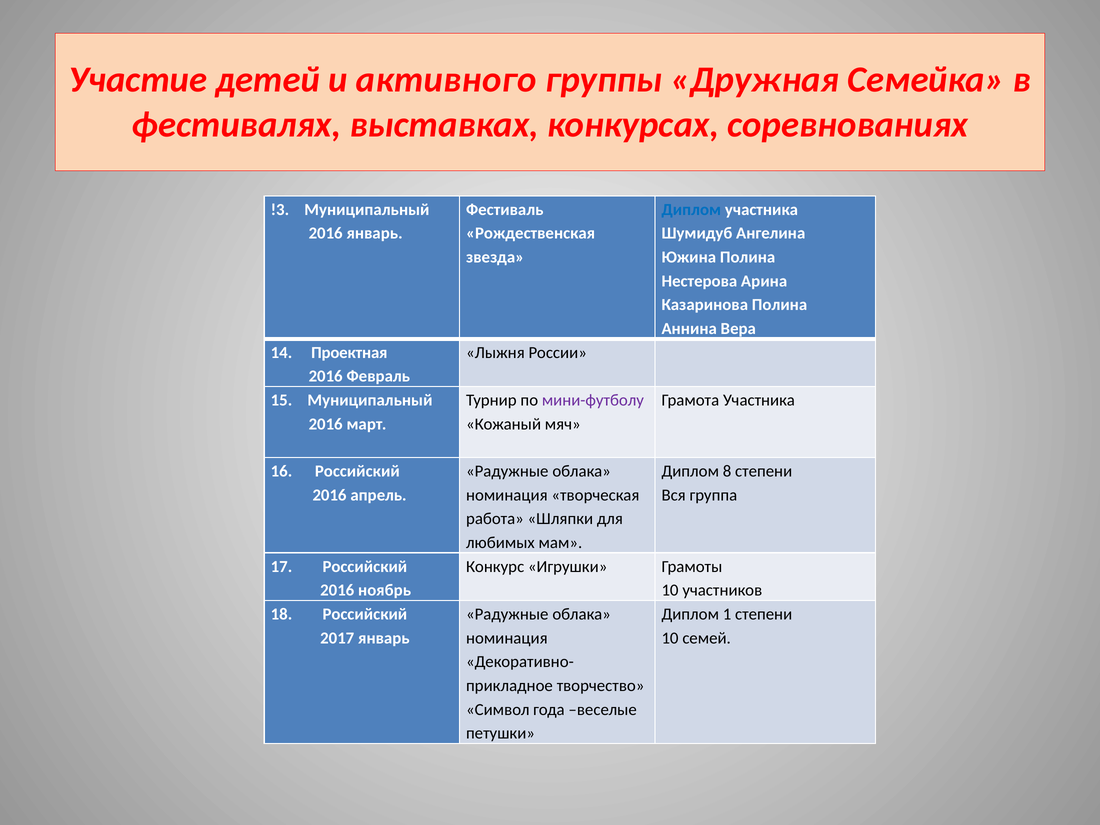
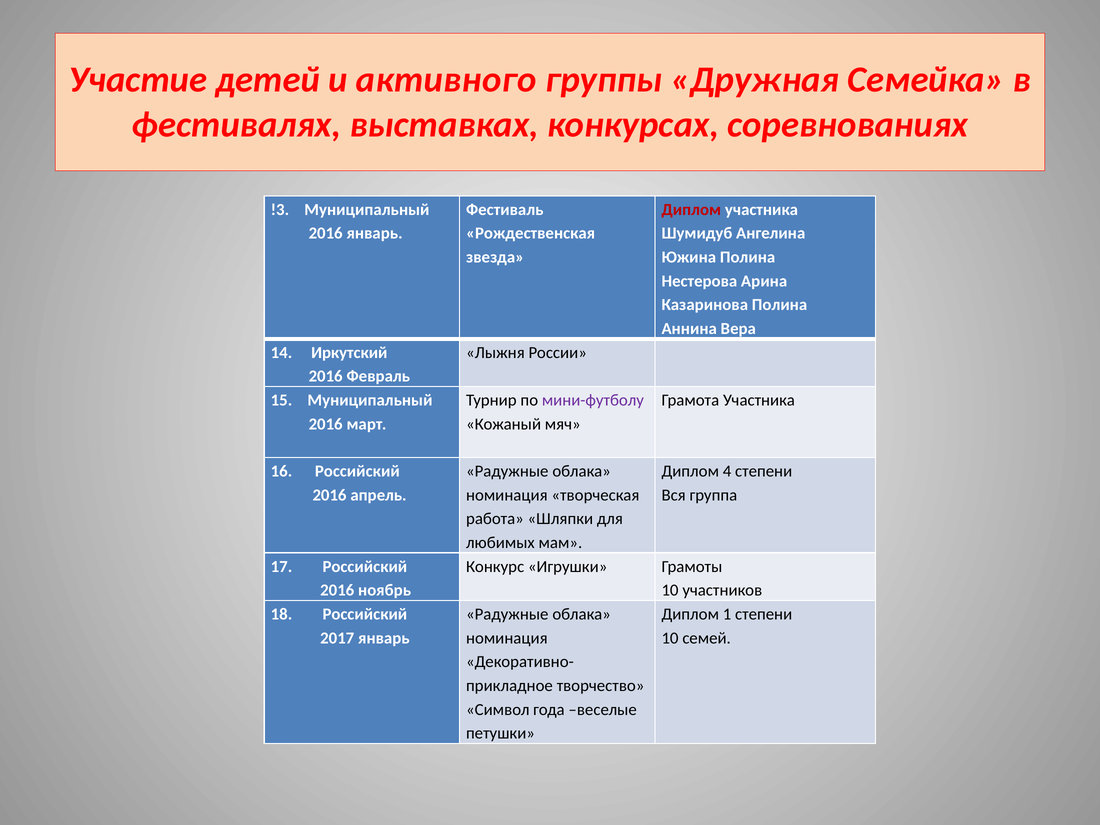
Диплом at (691, 210) colour: blue -> red
Проектная: Проектная -> Иркутский
8: 8 -> 4
